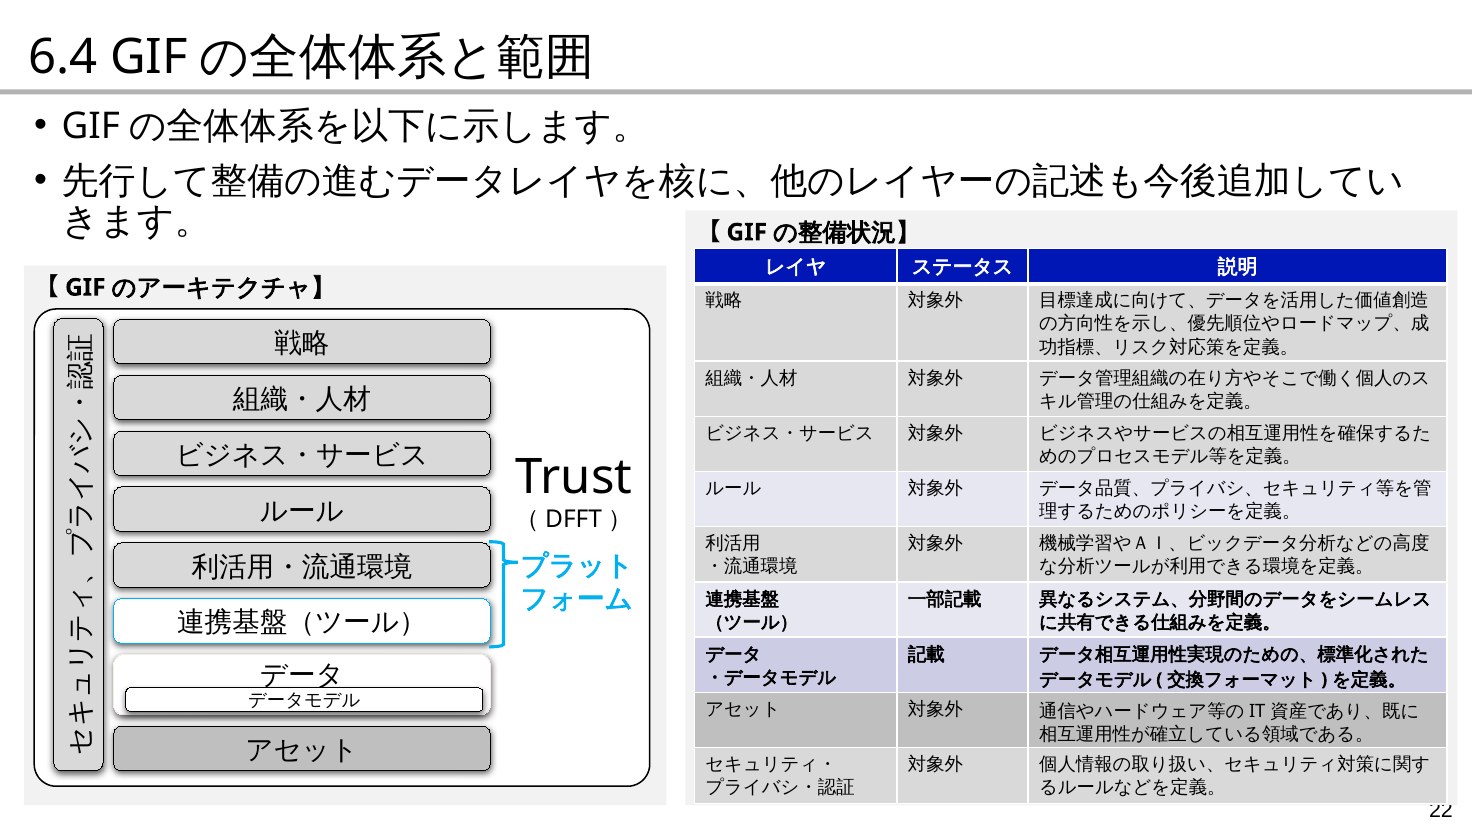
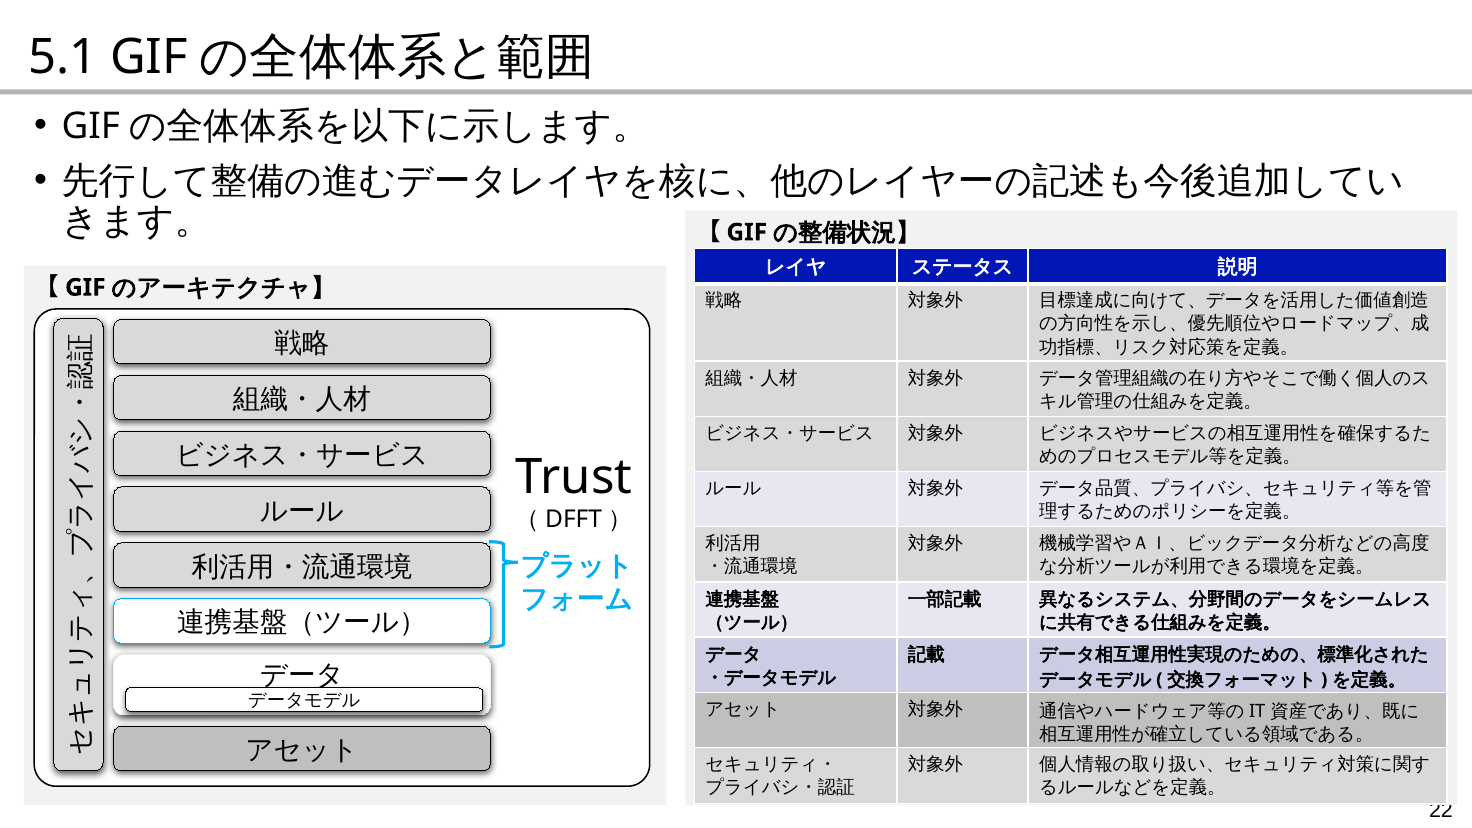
6.4: 6.4 -> 5.1
